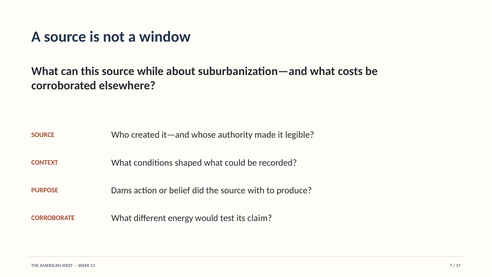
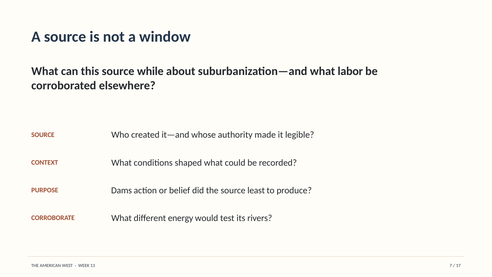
costs: costs -> labor
with: with -> least
claim: claim -> rivers
